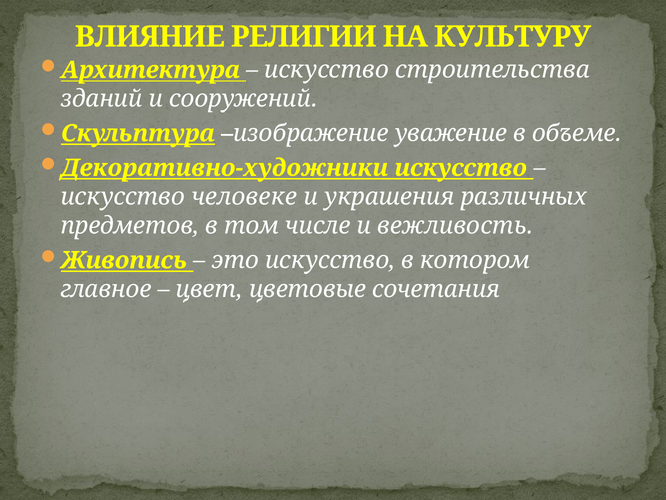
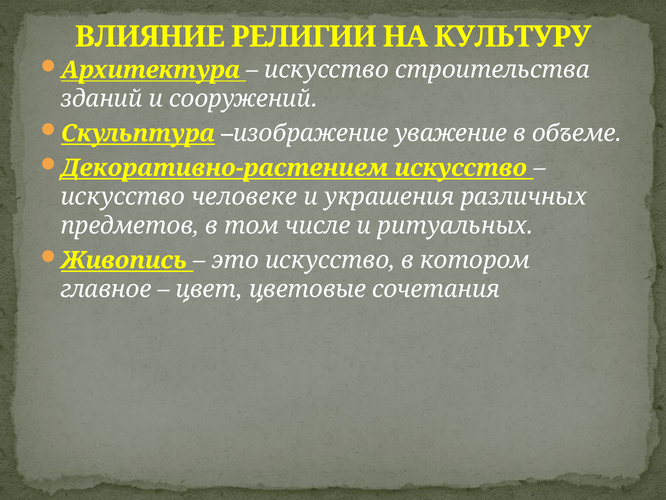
Декоративно-художники: Декоративно-художники -> Декоративно-растением
вежливость: вежливость -> ритуальных
